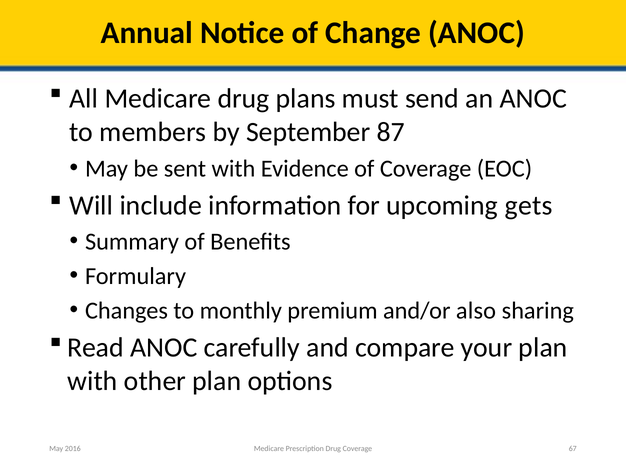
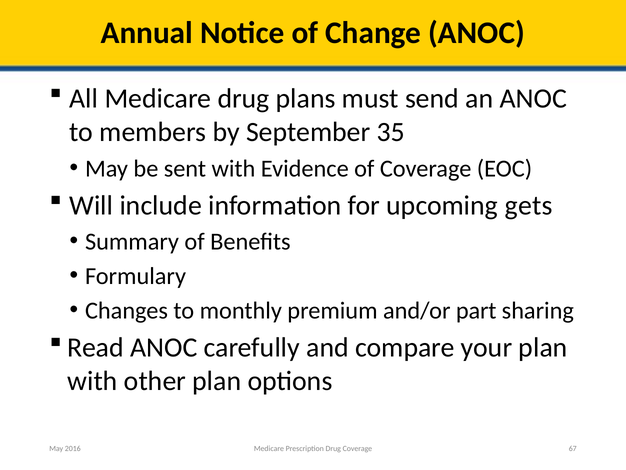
87: 87 -> 35
also: also -> part
